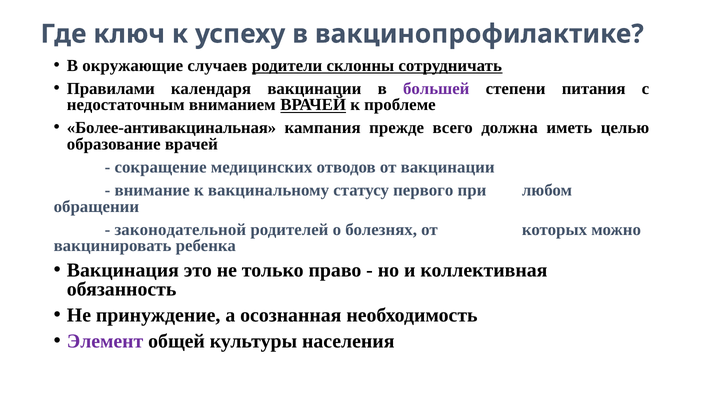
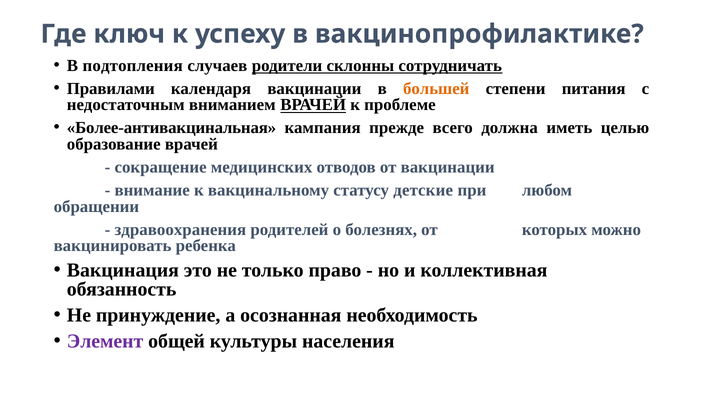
окружающие: окружающие -> подтопления
большей colour: purple -> orange
первого: первого -> детские
законодательной: законодательной -> здравоохранения
